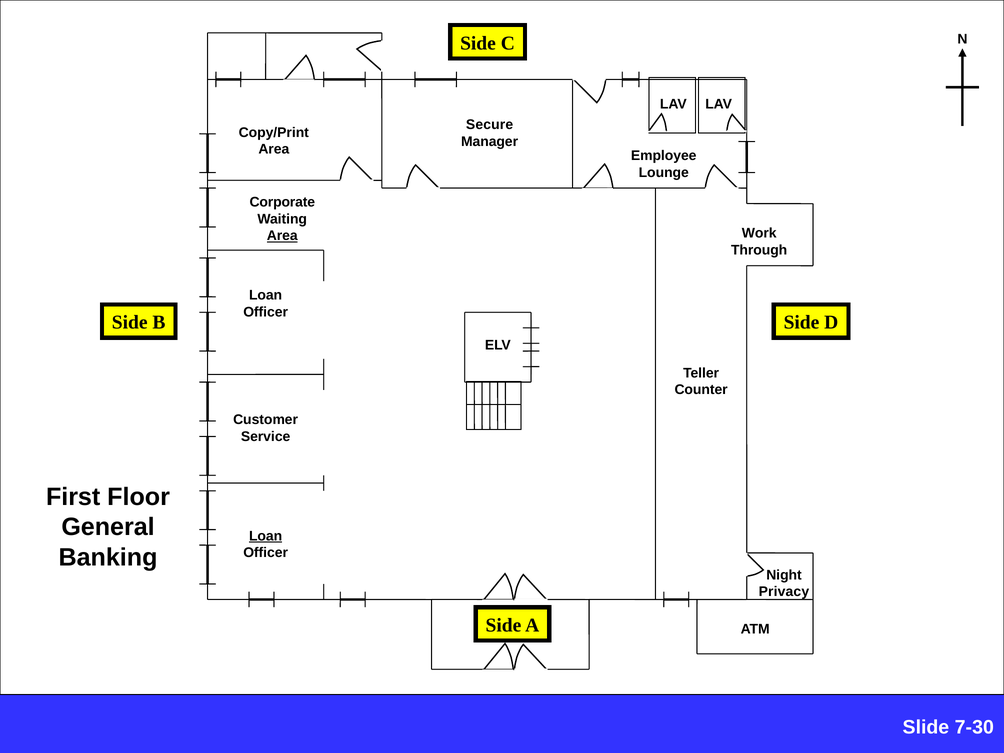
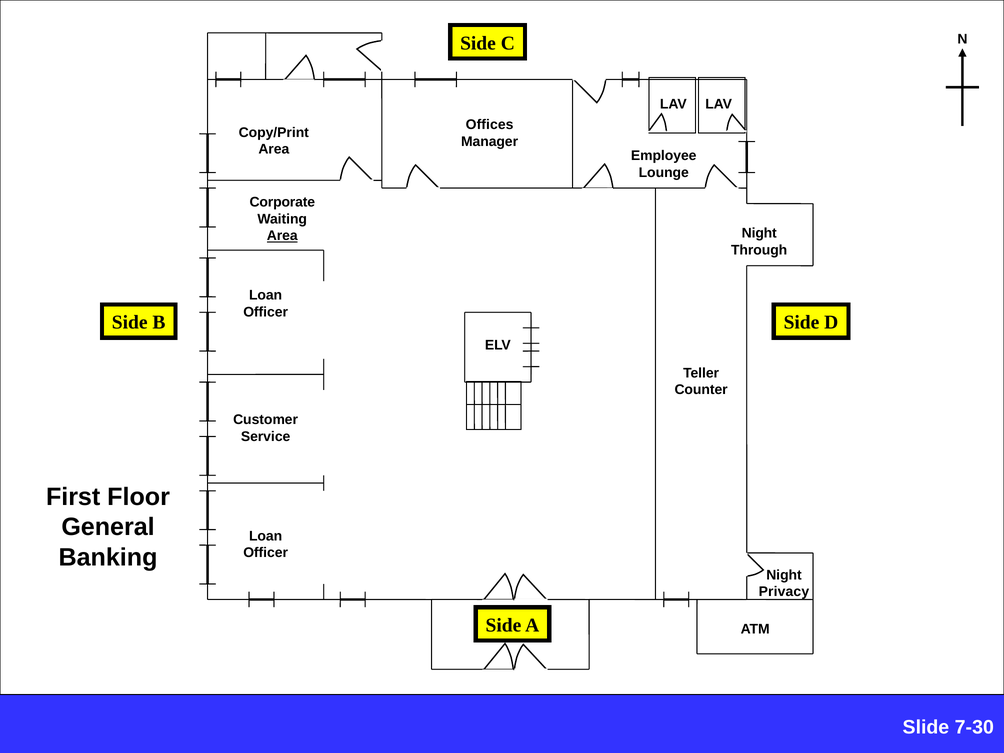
Secure: Secure -> Offices
Work at (759, 233): Work -> Night
Loan at (266, 536) underline: present -> none
